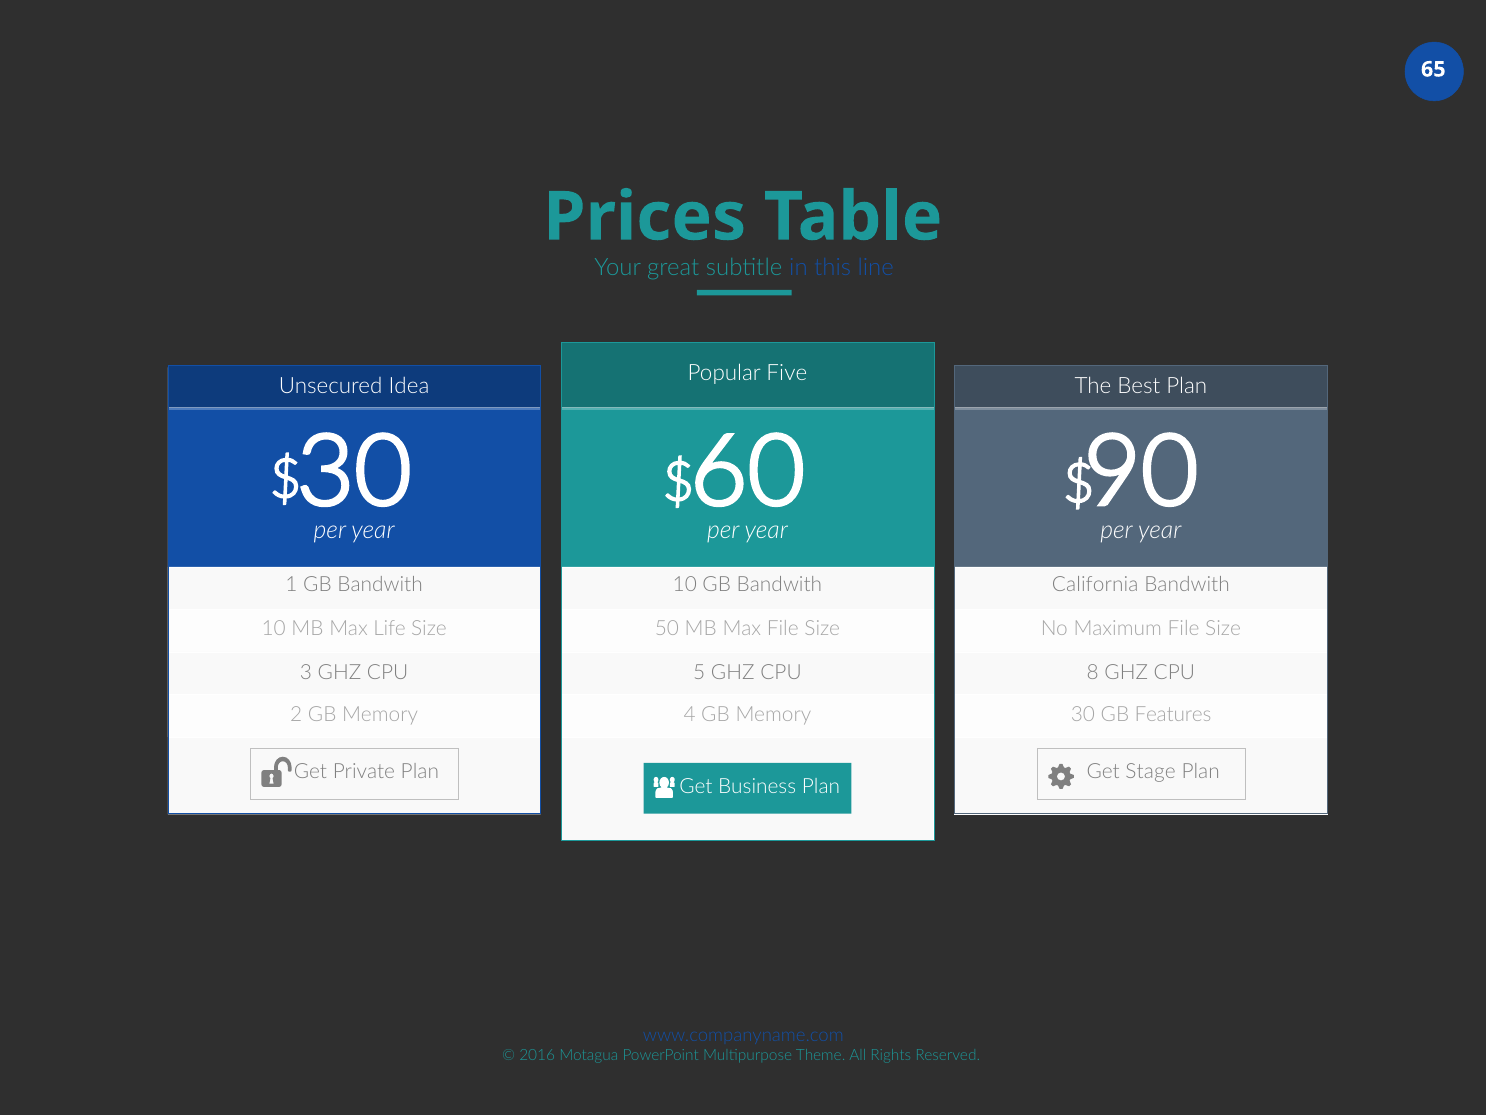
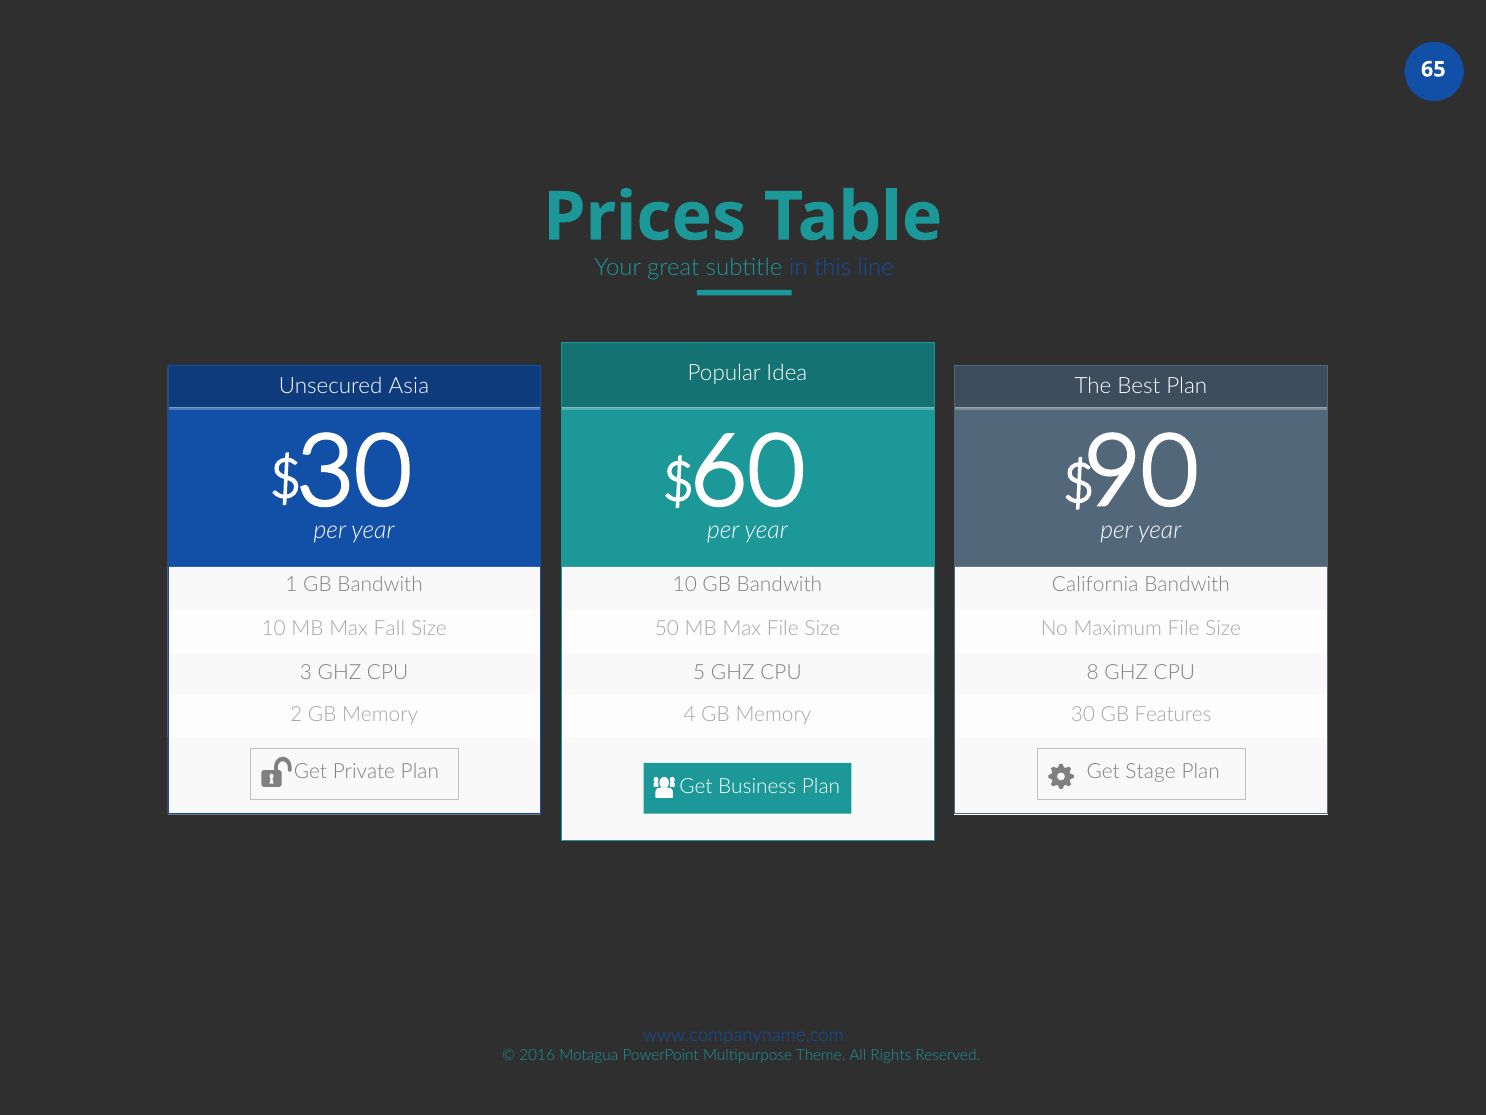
Five: Five -> Idea
Idea: Idea -> Asia
Life: Life -> Fall
